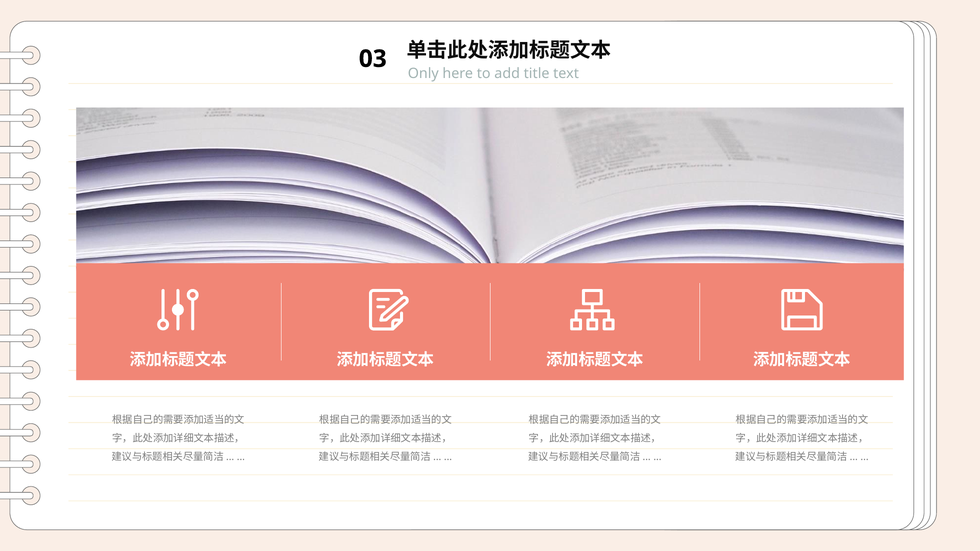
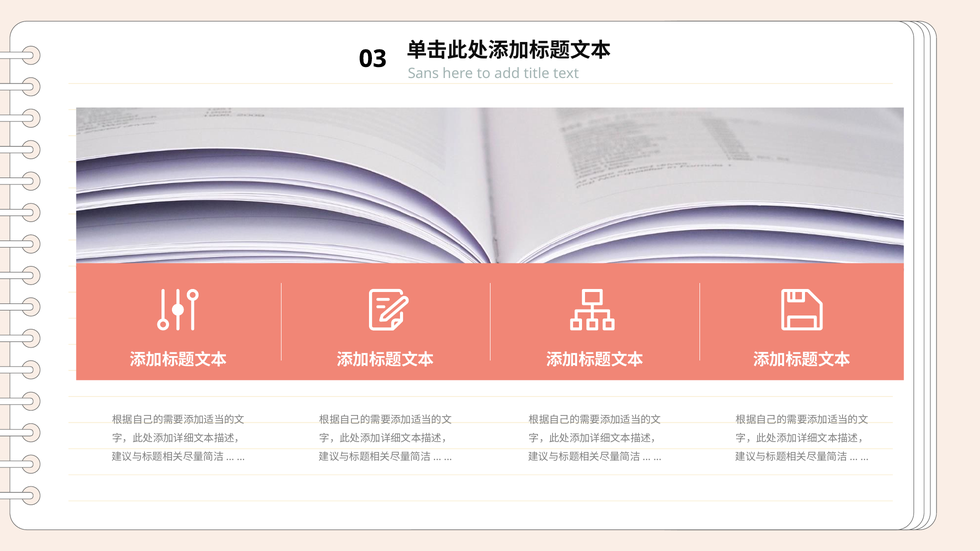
Only: Only -> Sans
